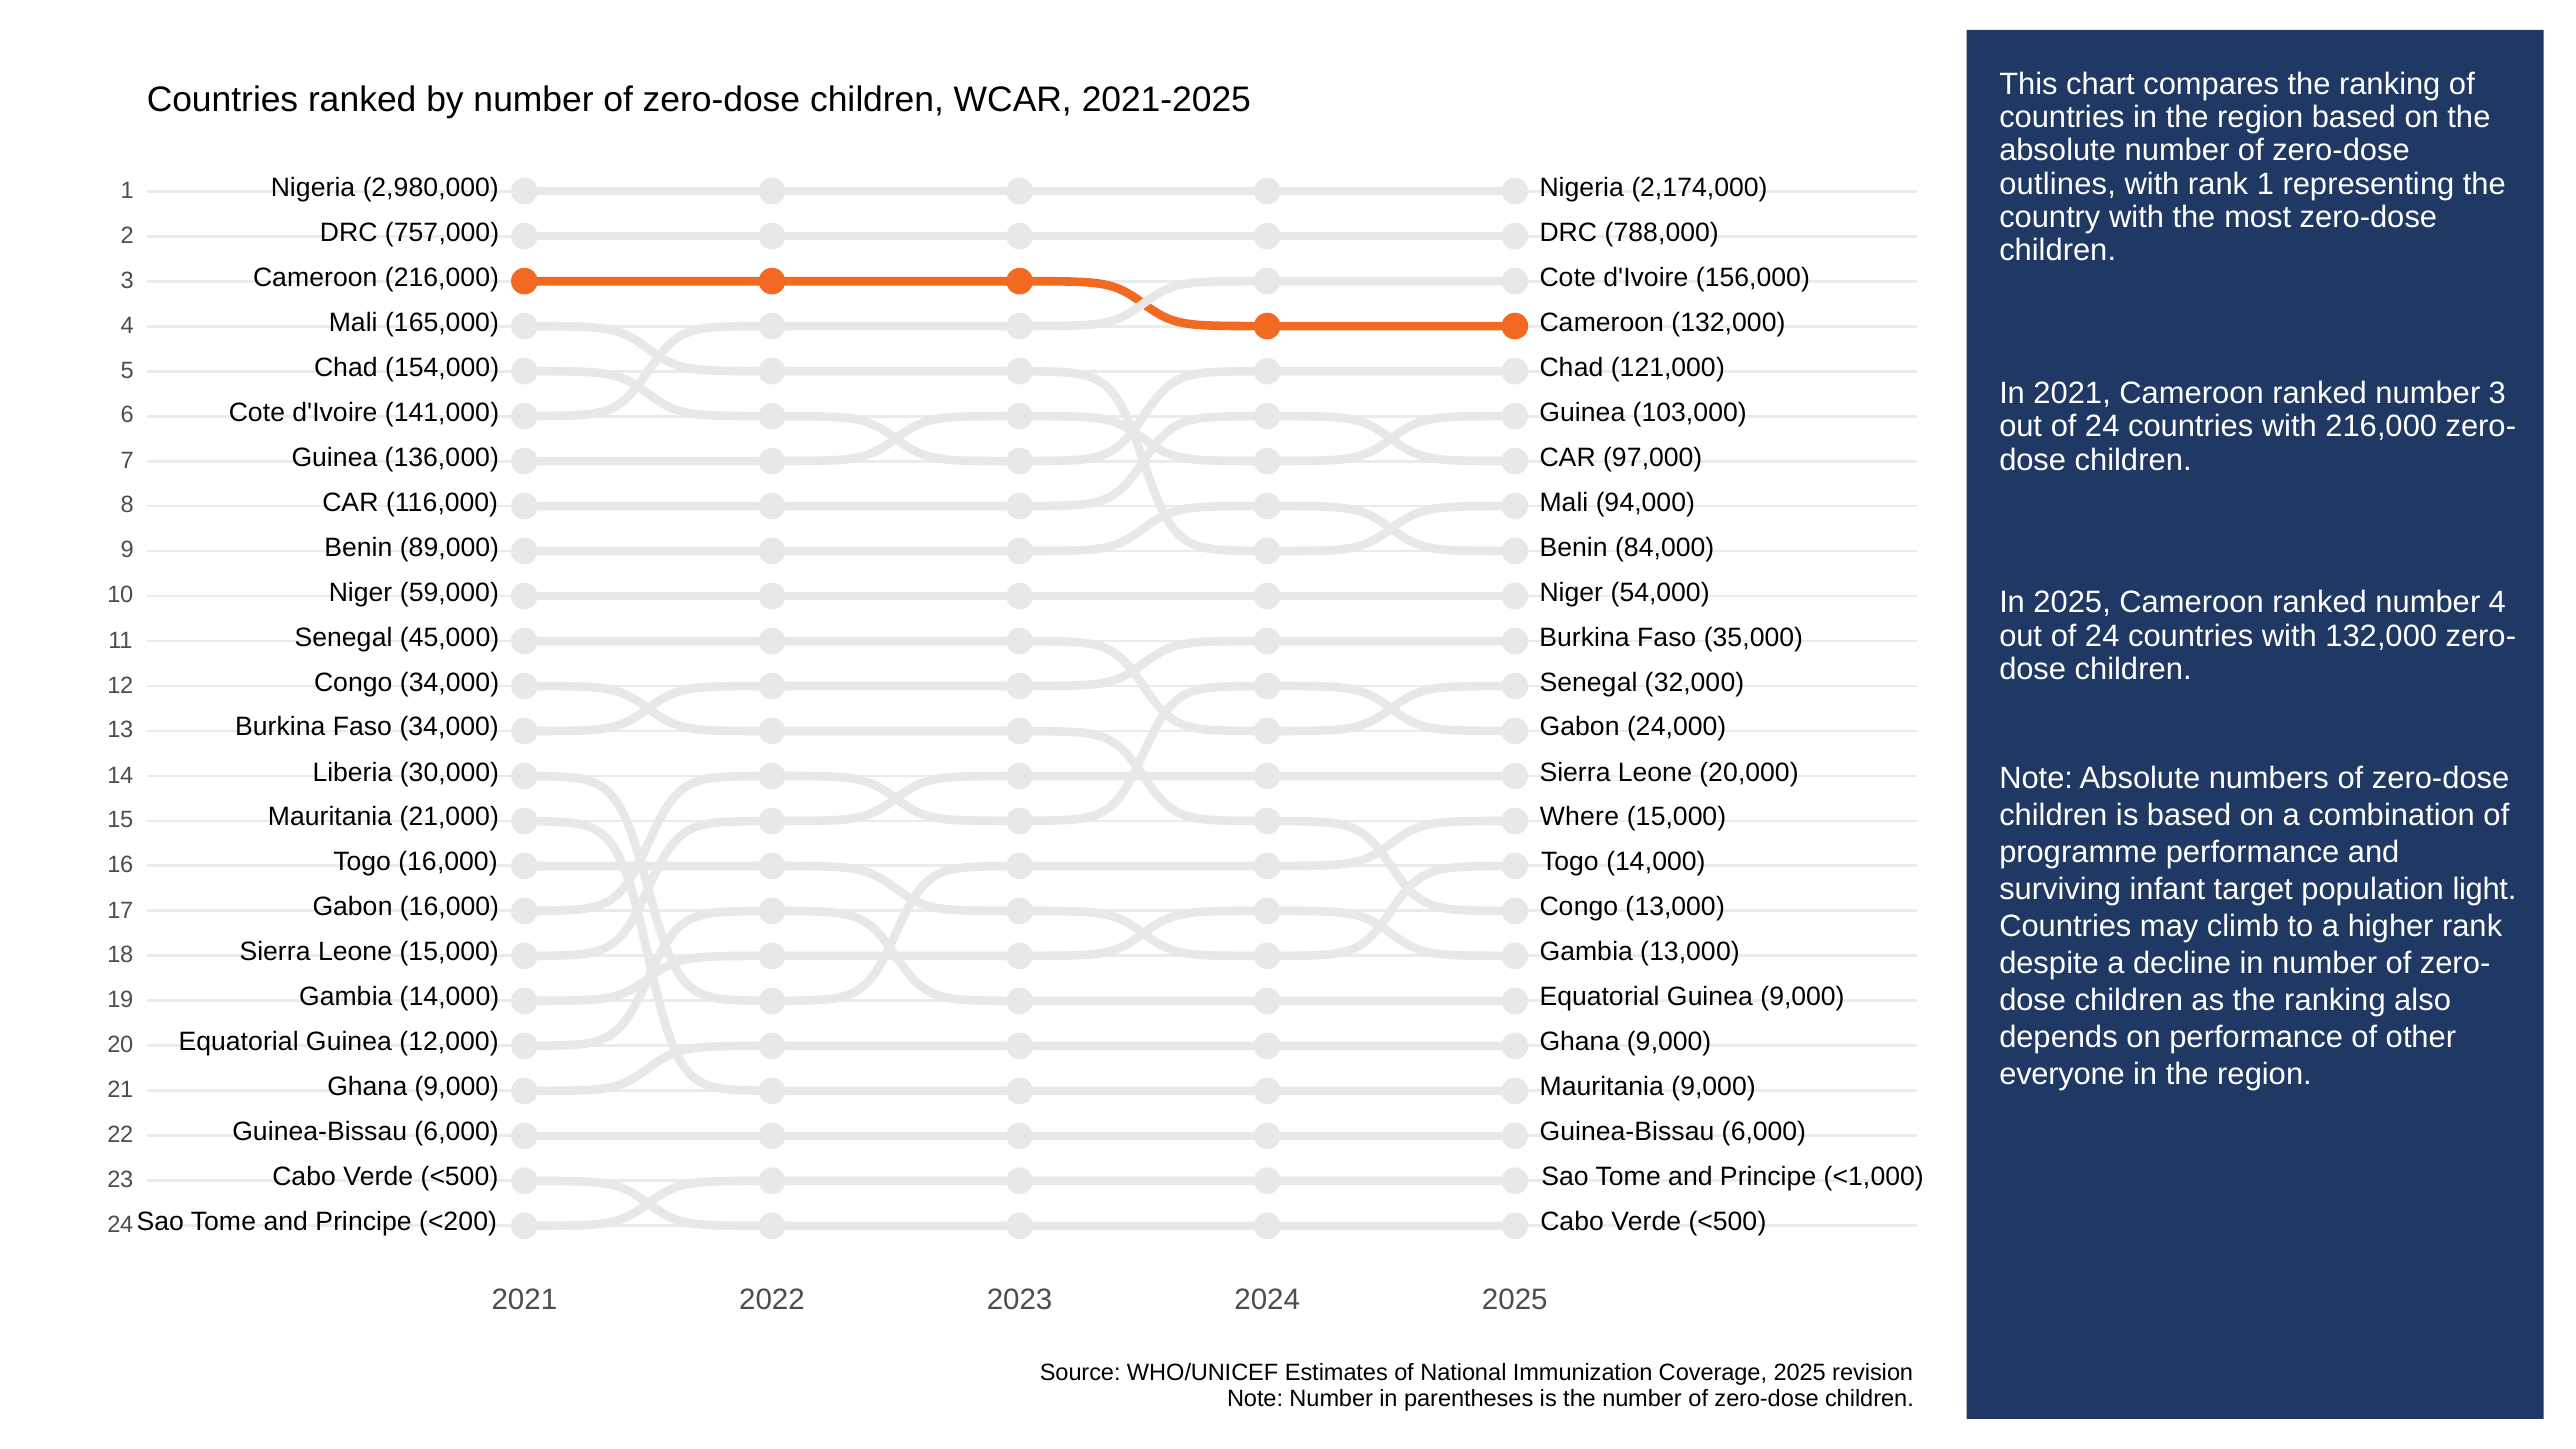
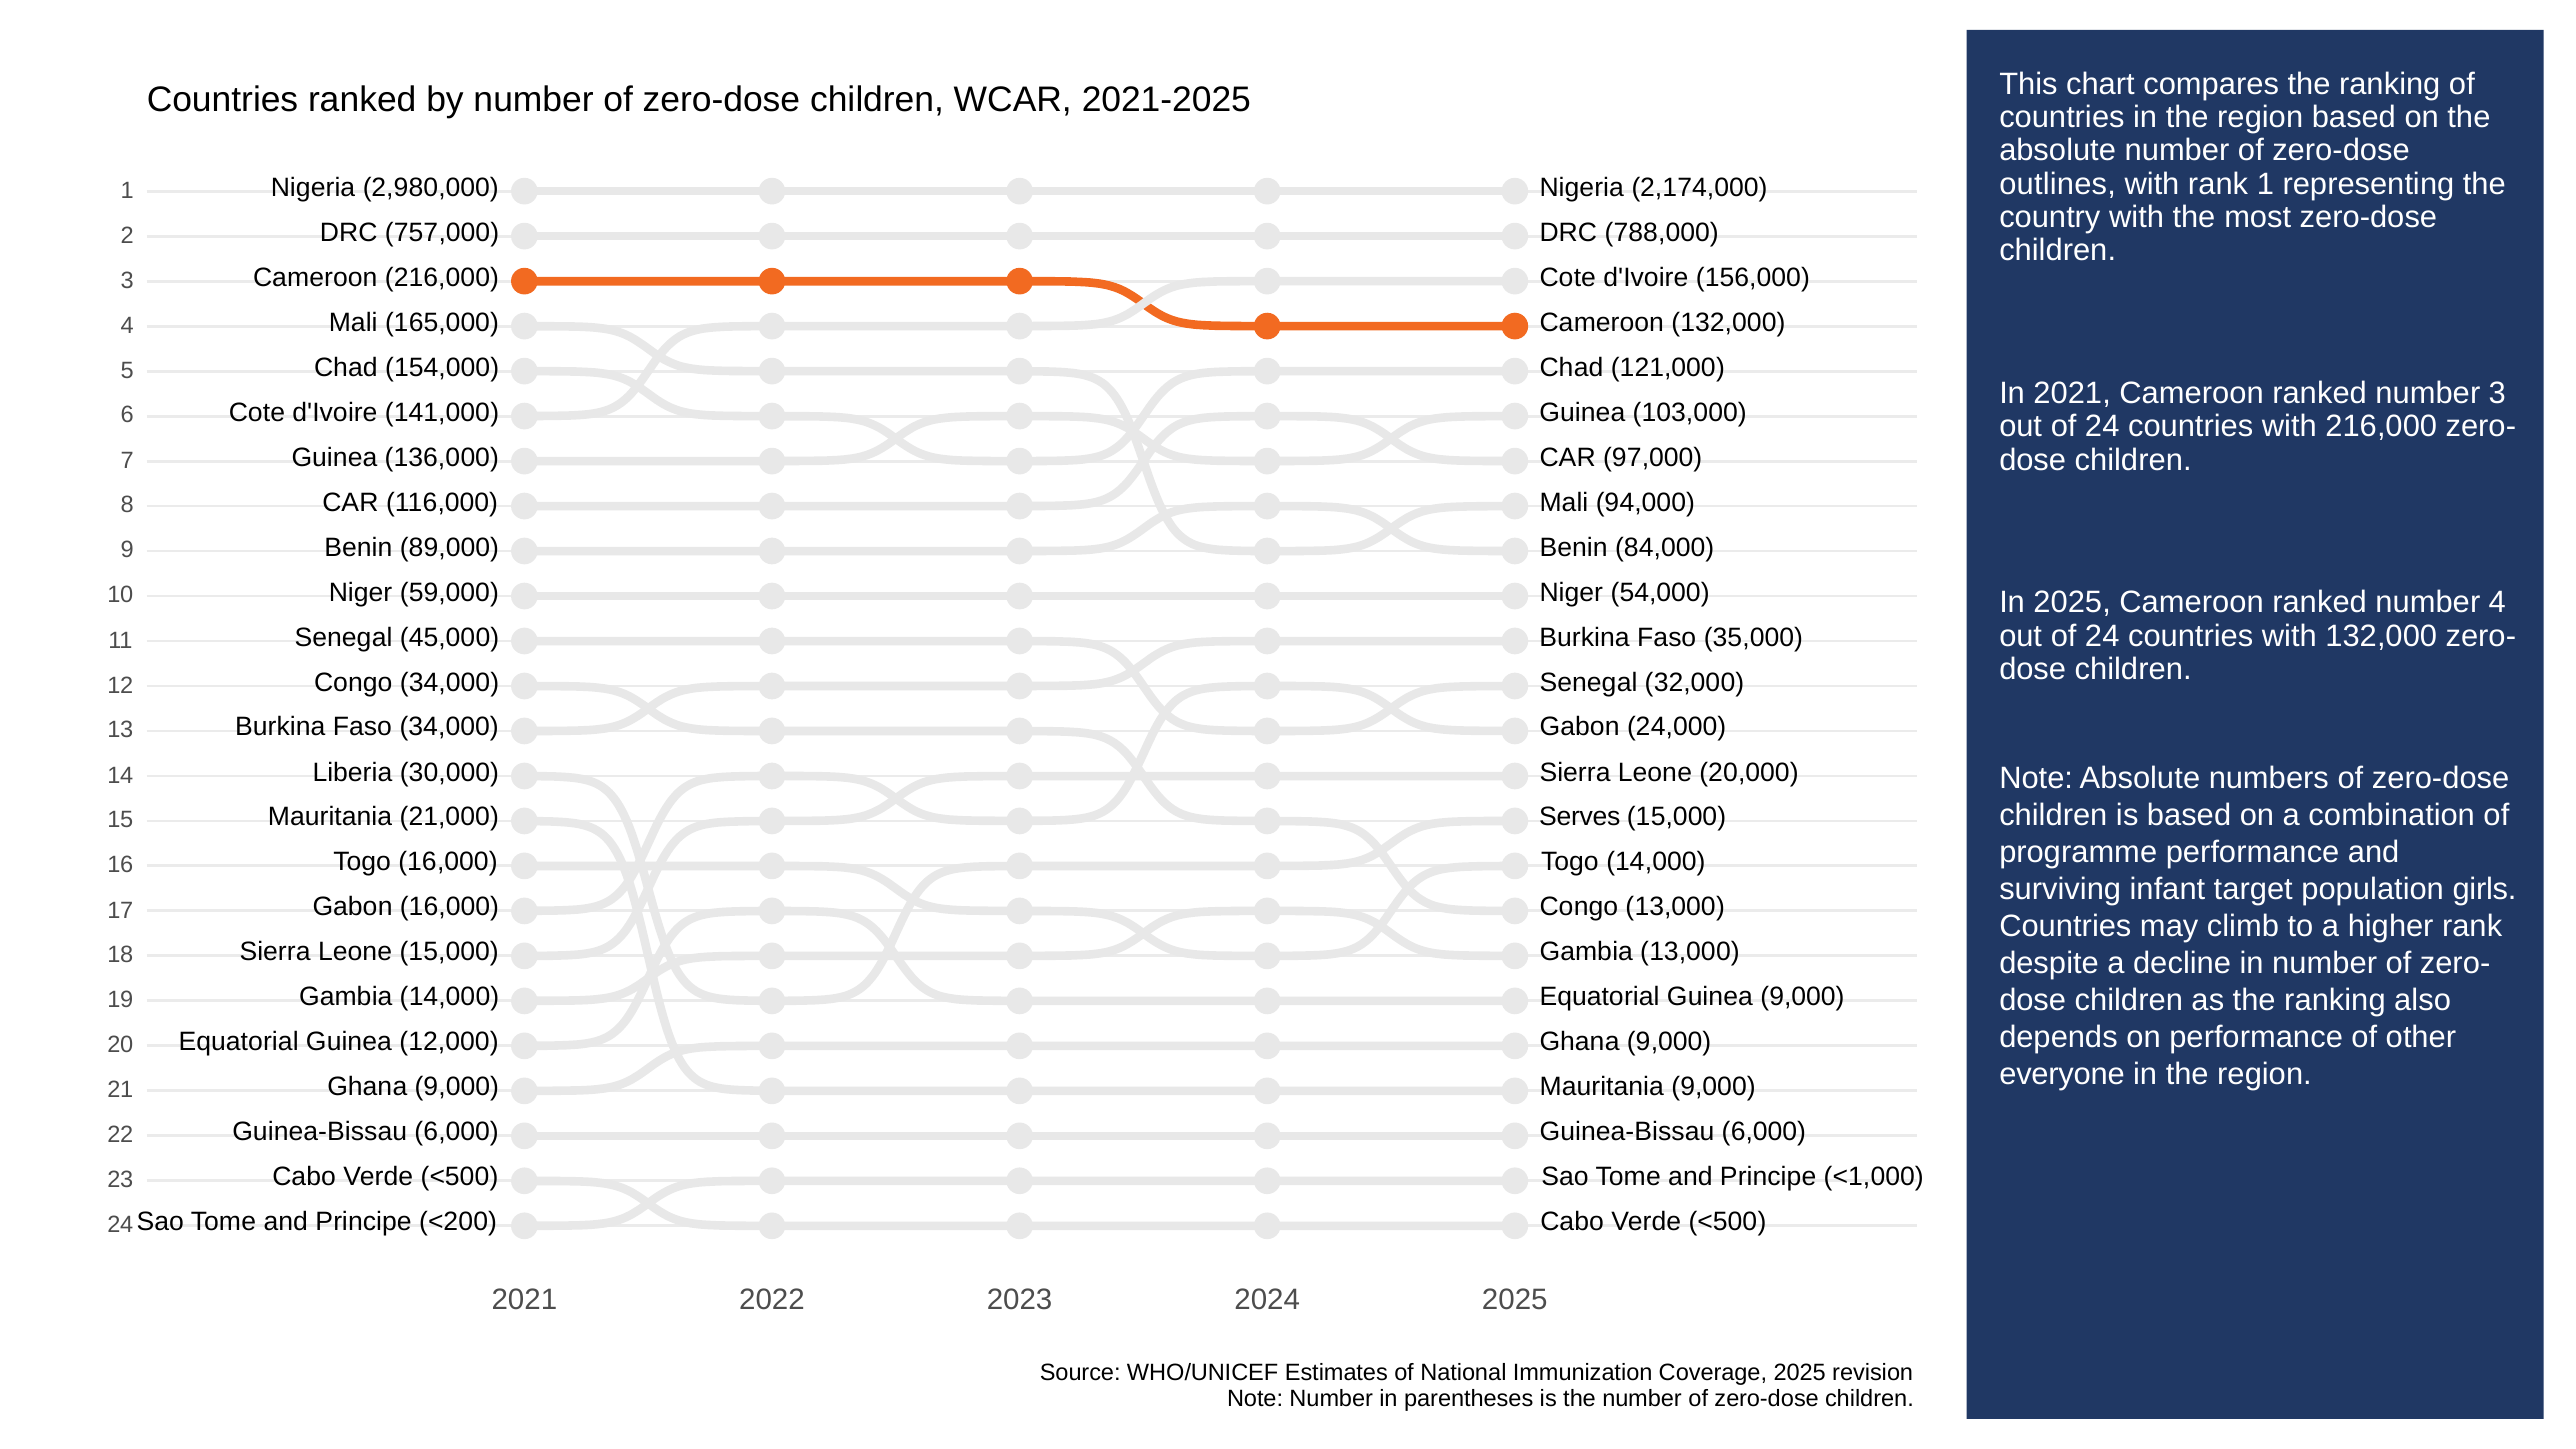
Where: Where -> Serves
light: light -> girls
